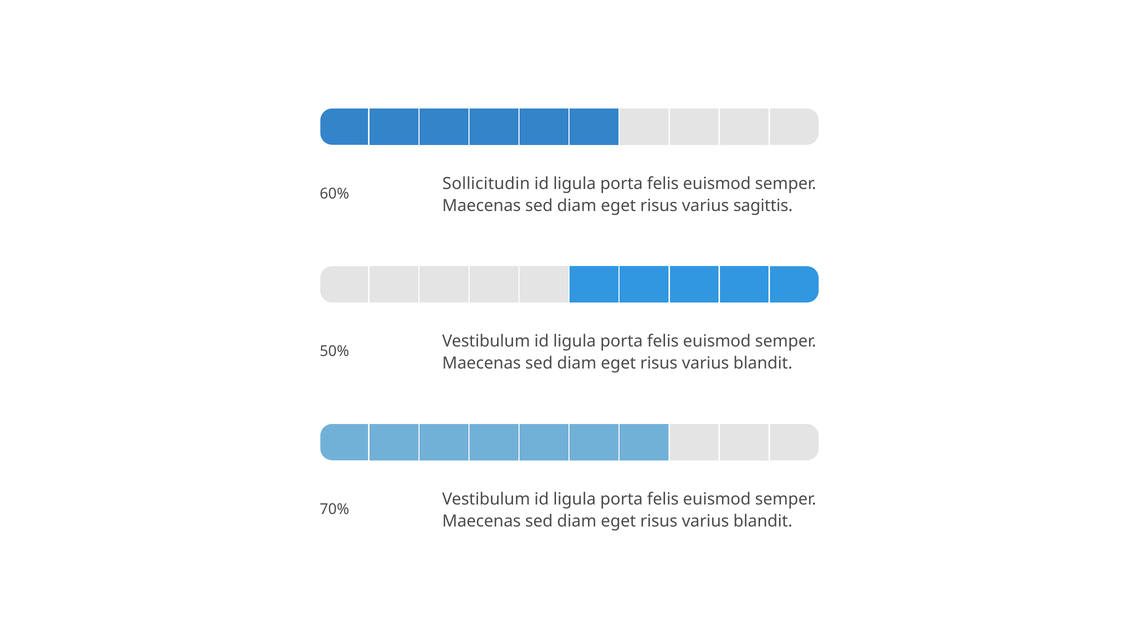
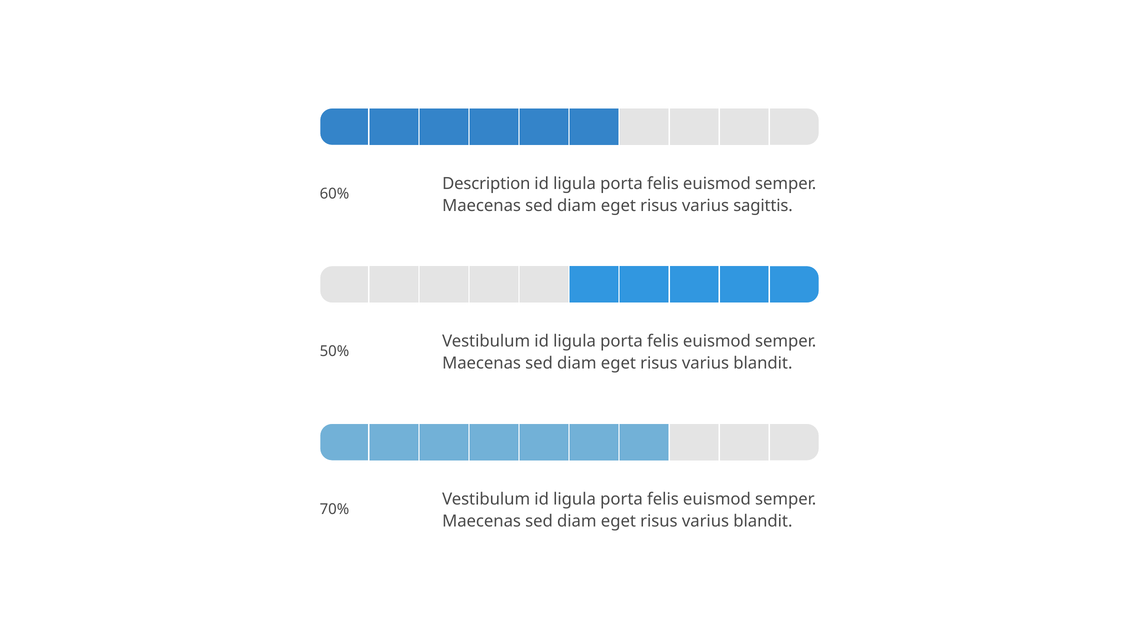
Sollicitudin: Sollicitudin -> Description
